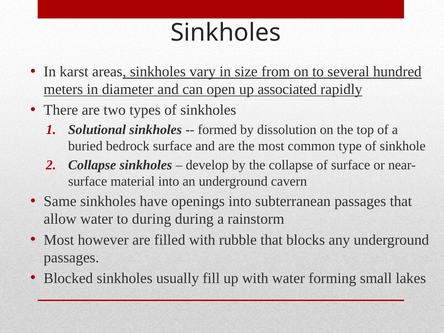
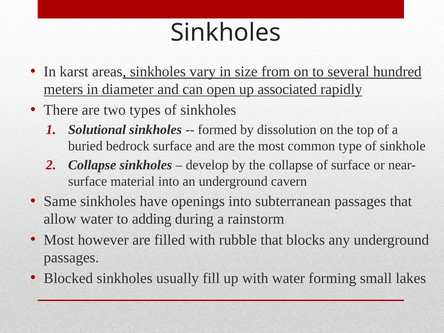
to during: during -> adding
